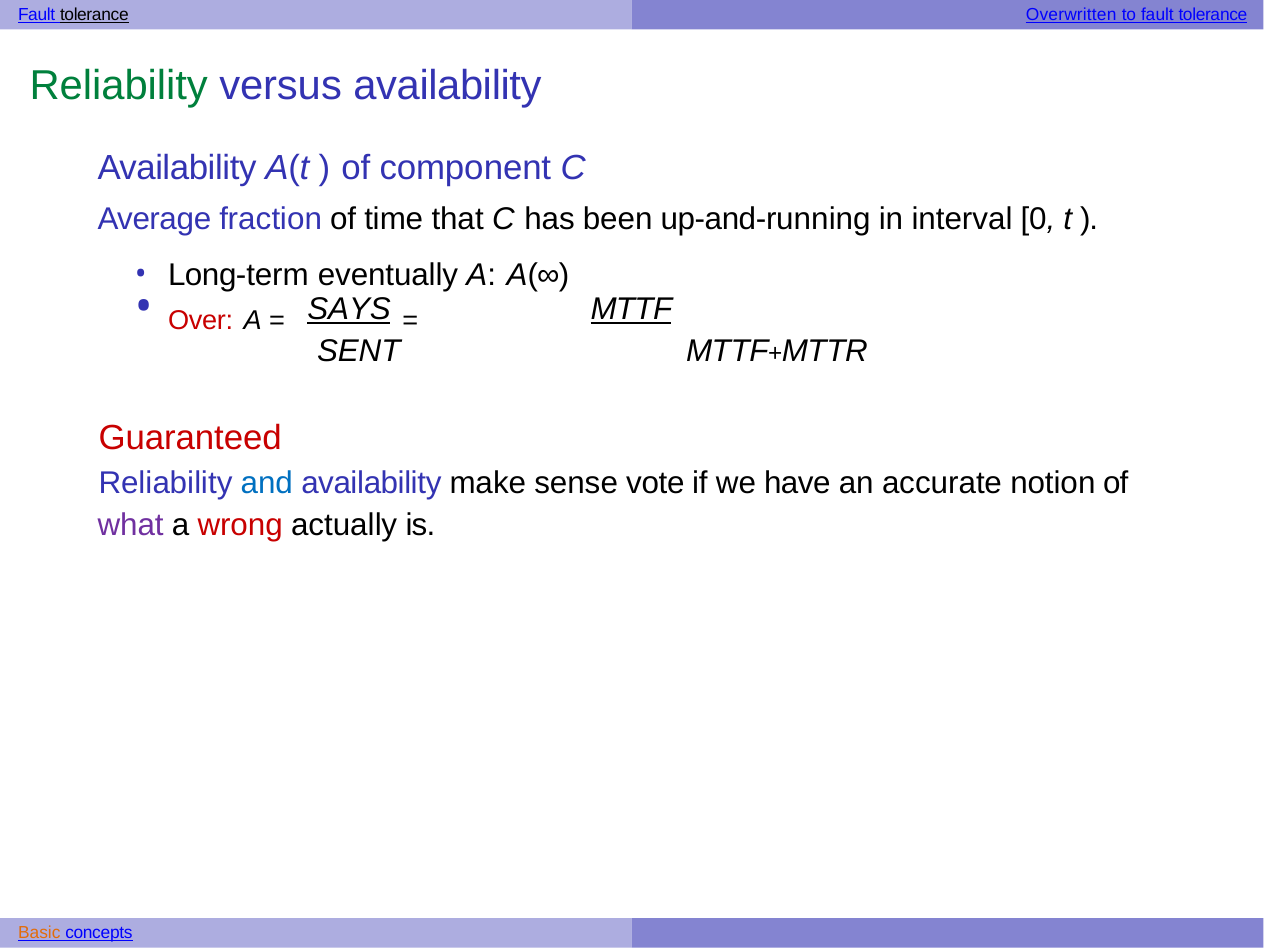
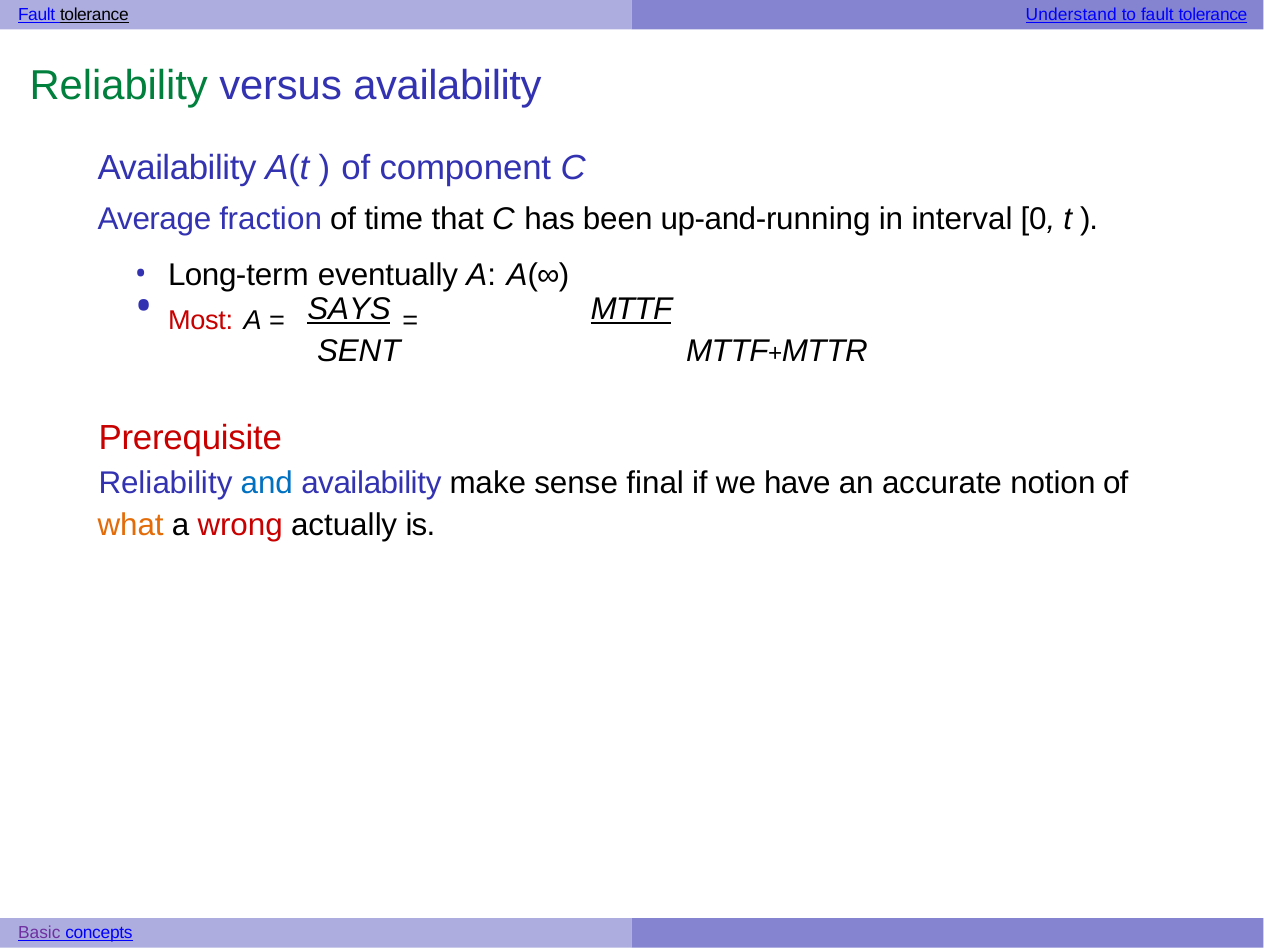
Overwritten: Overwritten -> Understand
Over: Over -> Most
Guaranteed: Guaranteed -> Prerequisite
vote: vote -> final
what colour: purple -> orange
Basic colour: orange -> purple
